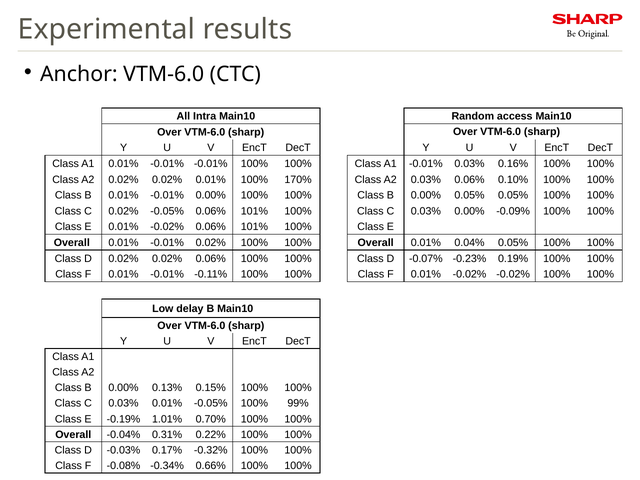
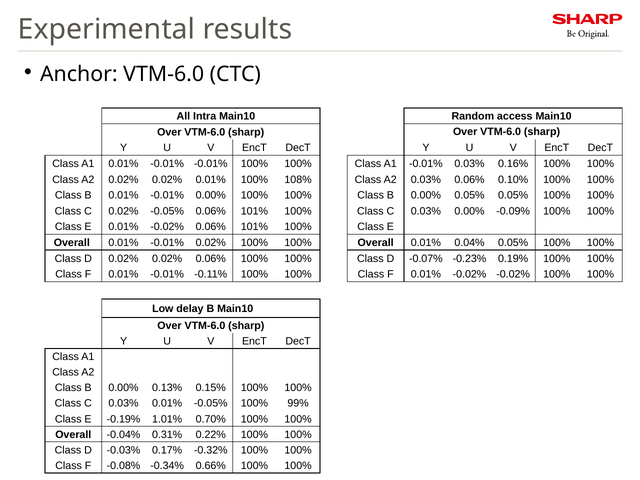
170%: 170% -> 108%
